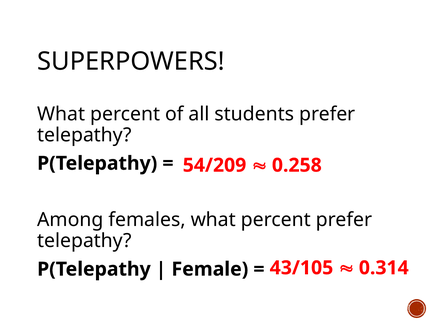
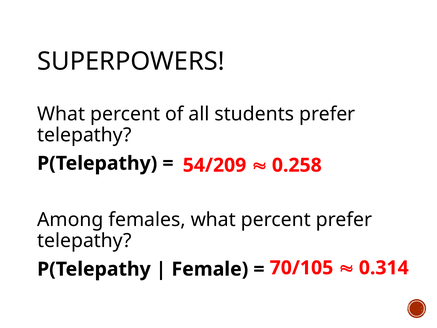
43/105: 43/105 -> 70/105
